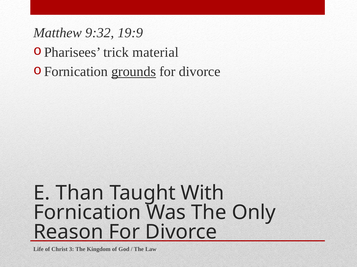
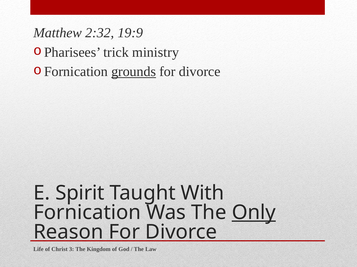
9:32: 9:32 -> 2:32
material: material -> ministry
Than: Than -> Spirit
Only underline: none -> present
